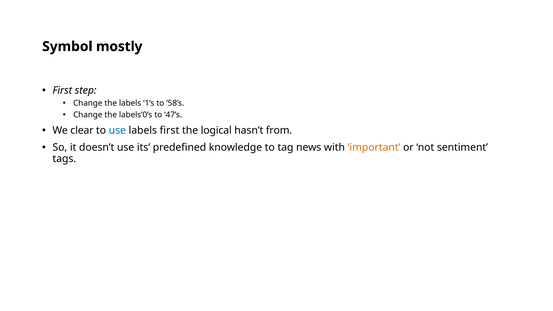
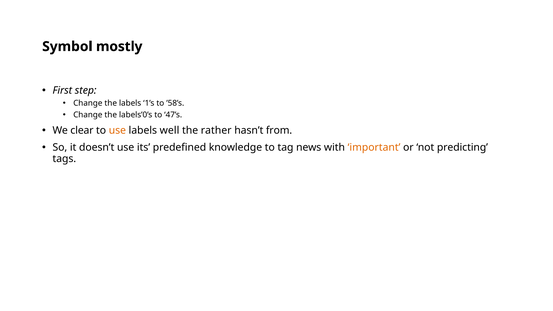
use at (117, 131) colour: blue -> orange
labels first: first -> well
logical: logical -> rather
sentiment: sentiment -> predicting
